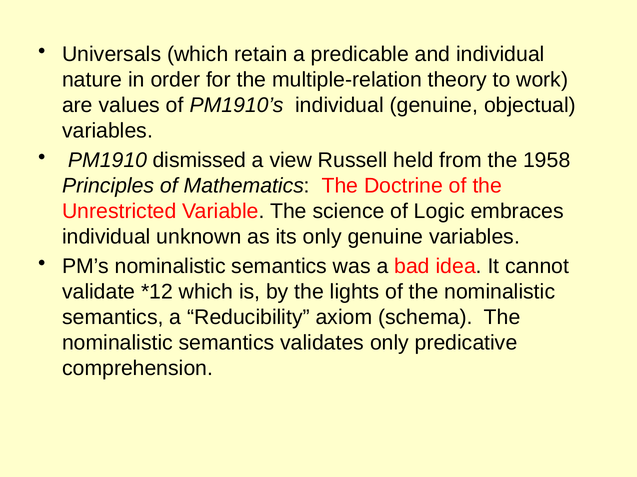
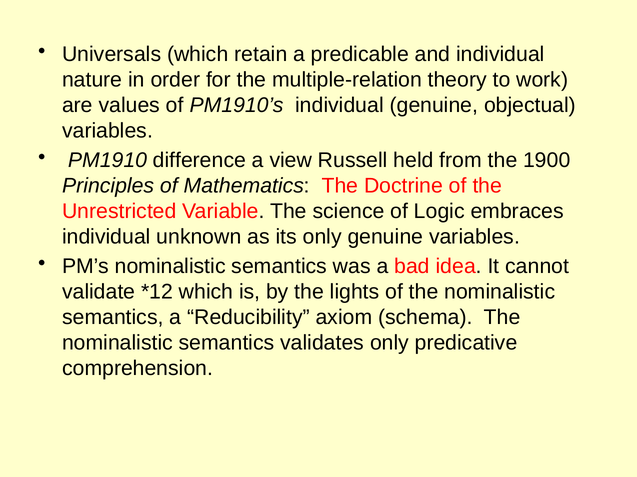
dismissed: dismissed -> difference
1958: 1958 -> 1900
